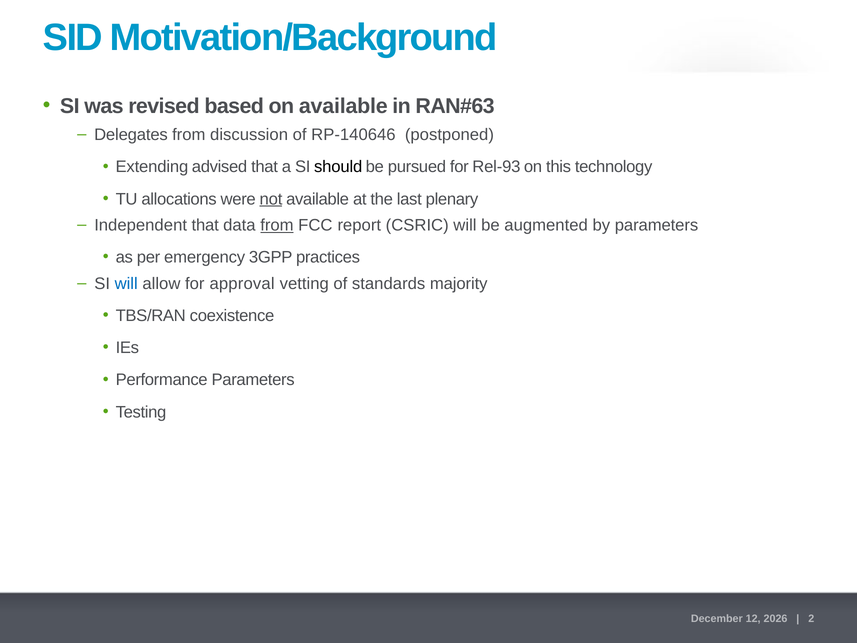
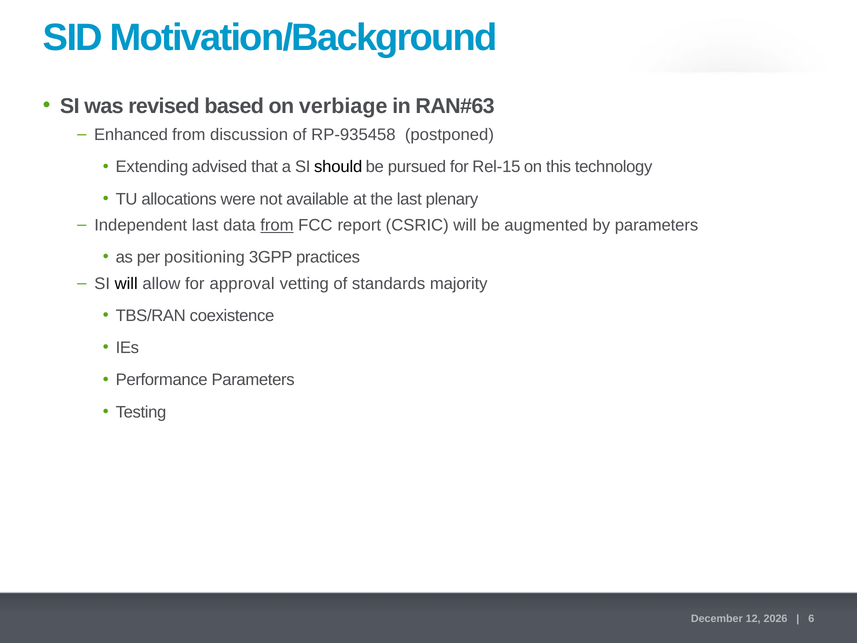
on available: available -> verbiage
Delegates: Delegates -> Enhanced
RP-140646: RP-140646 -> RP-935458
Rel-93: Rel-93 -> Rel-15
not underline: present -> none
Independent that: that -> last
emergency: emergency -> positioning
will at (126, 283) colour: blue -> black
2: 2 -> 6
